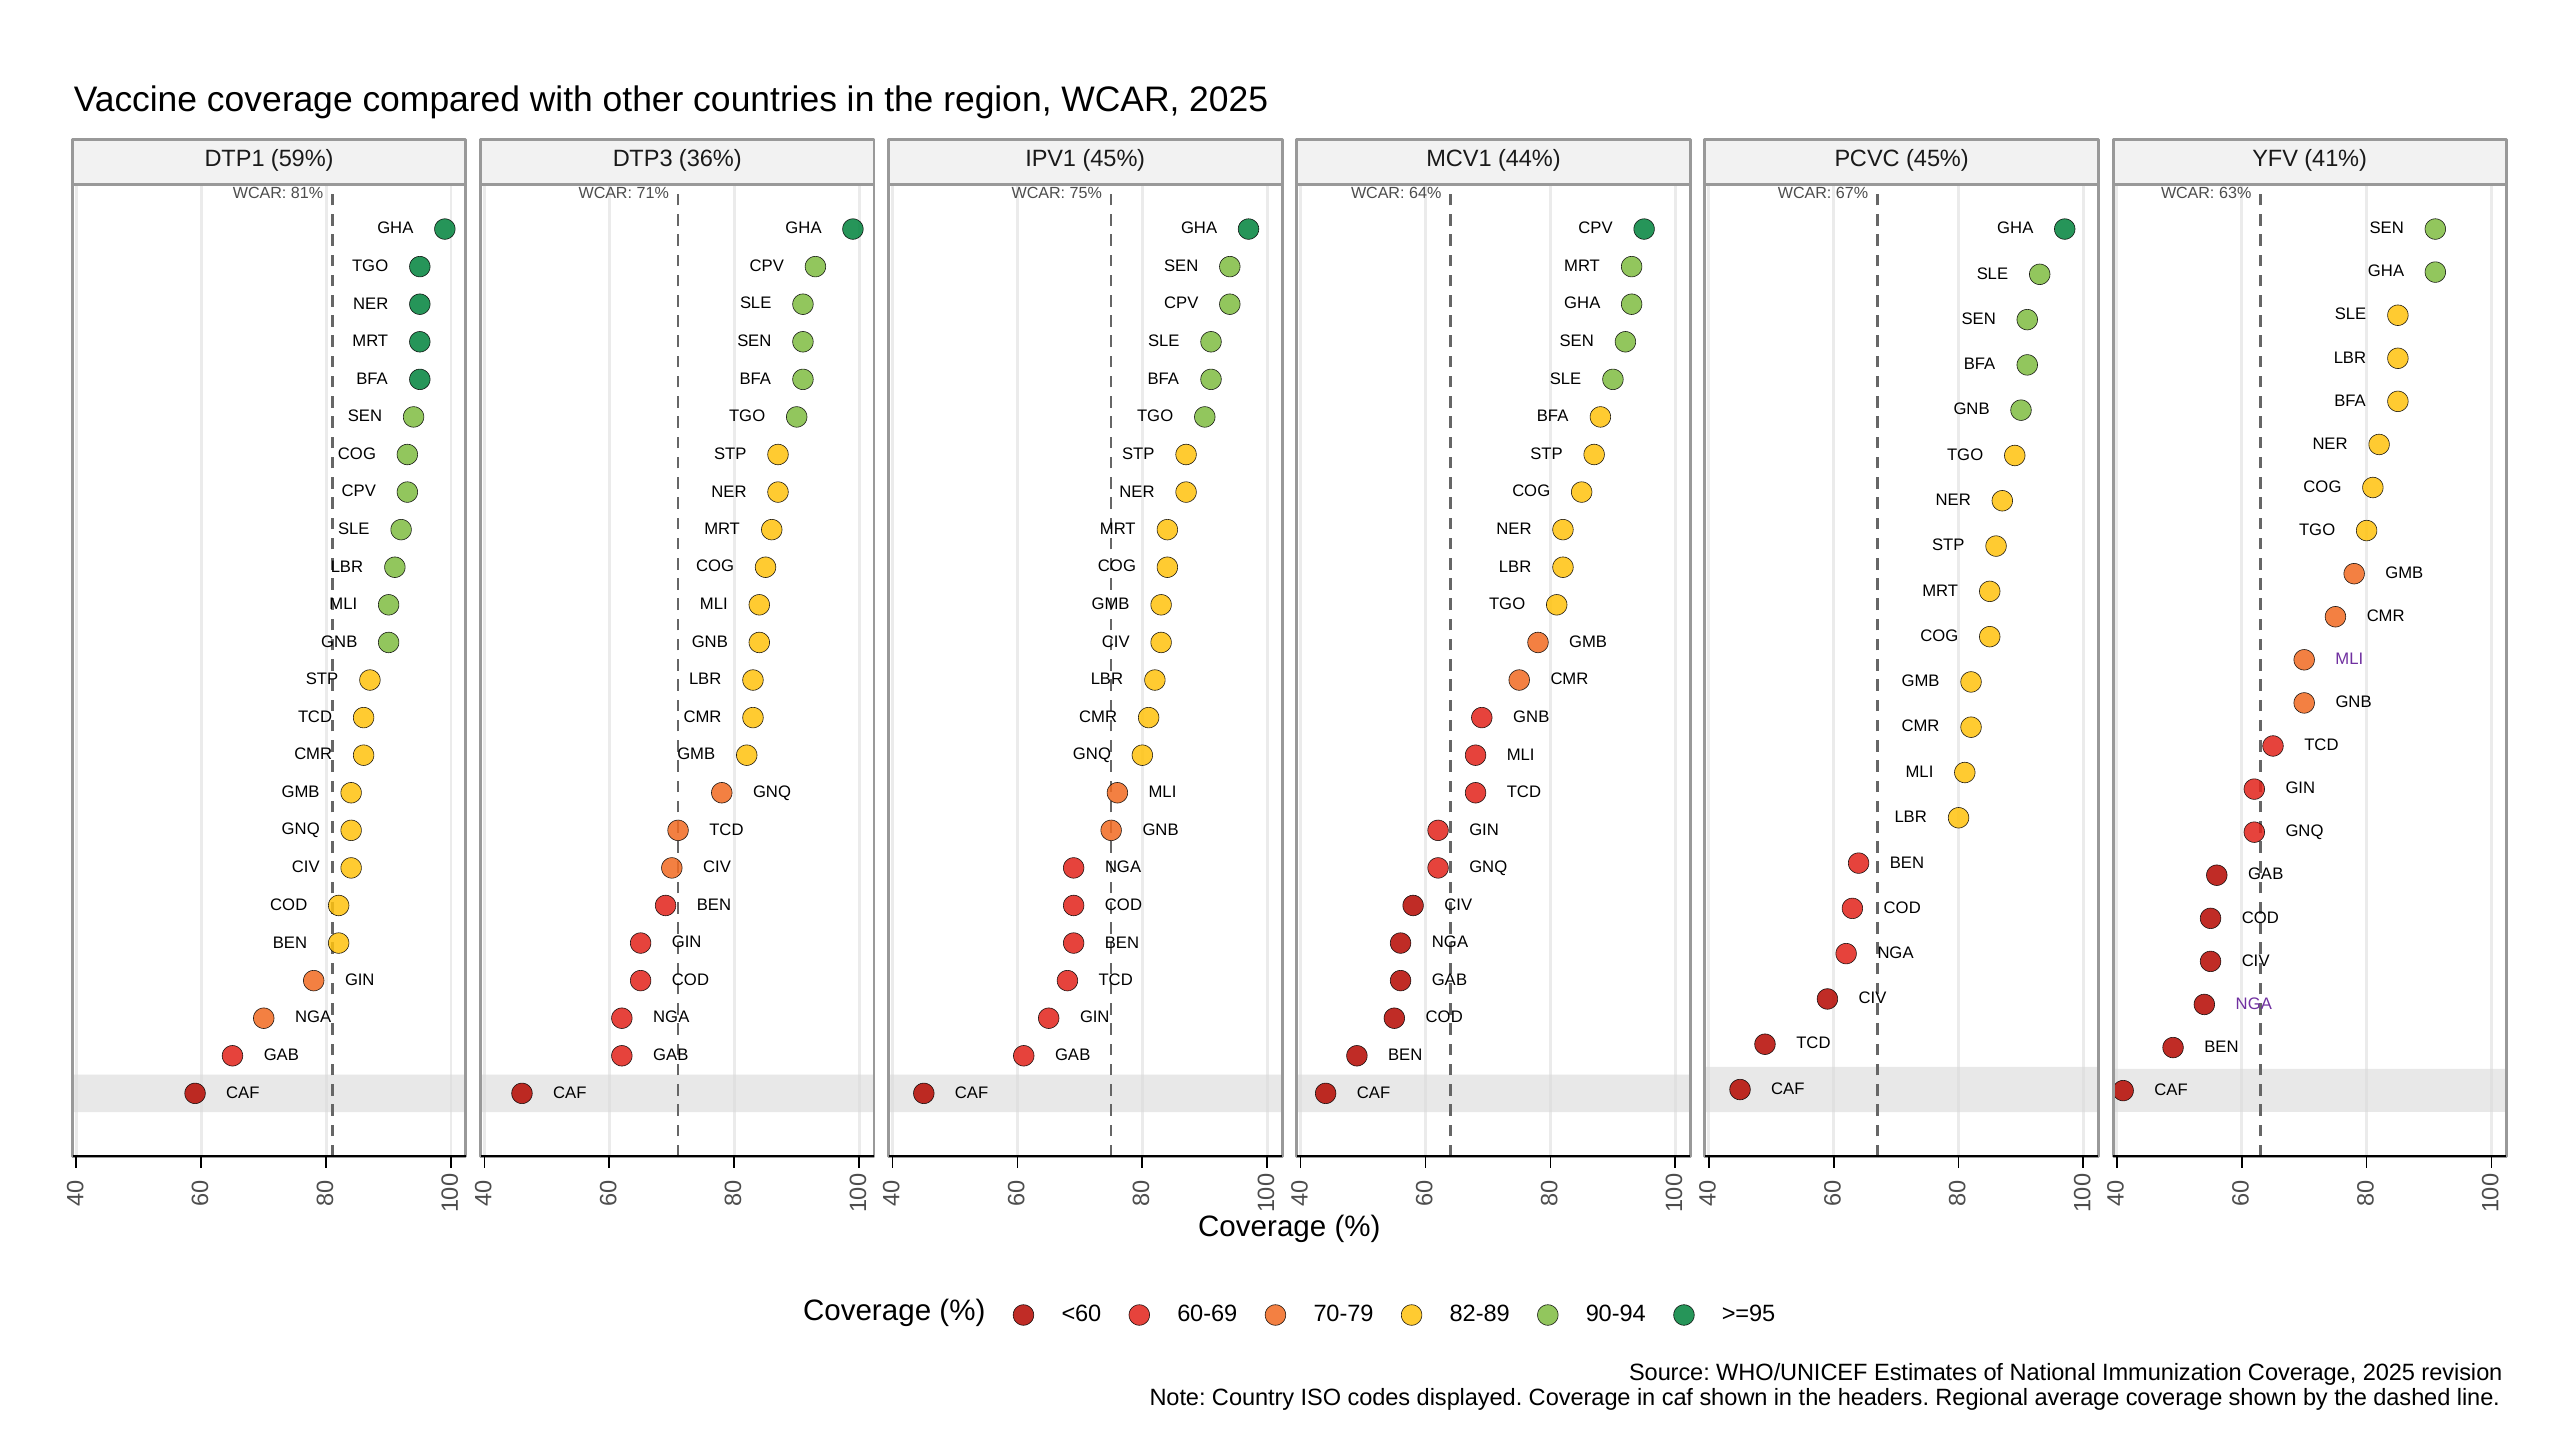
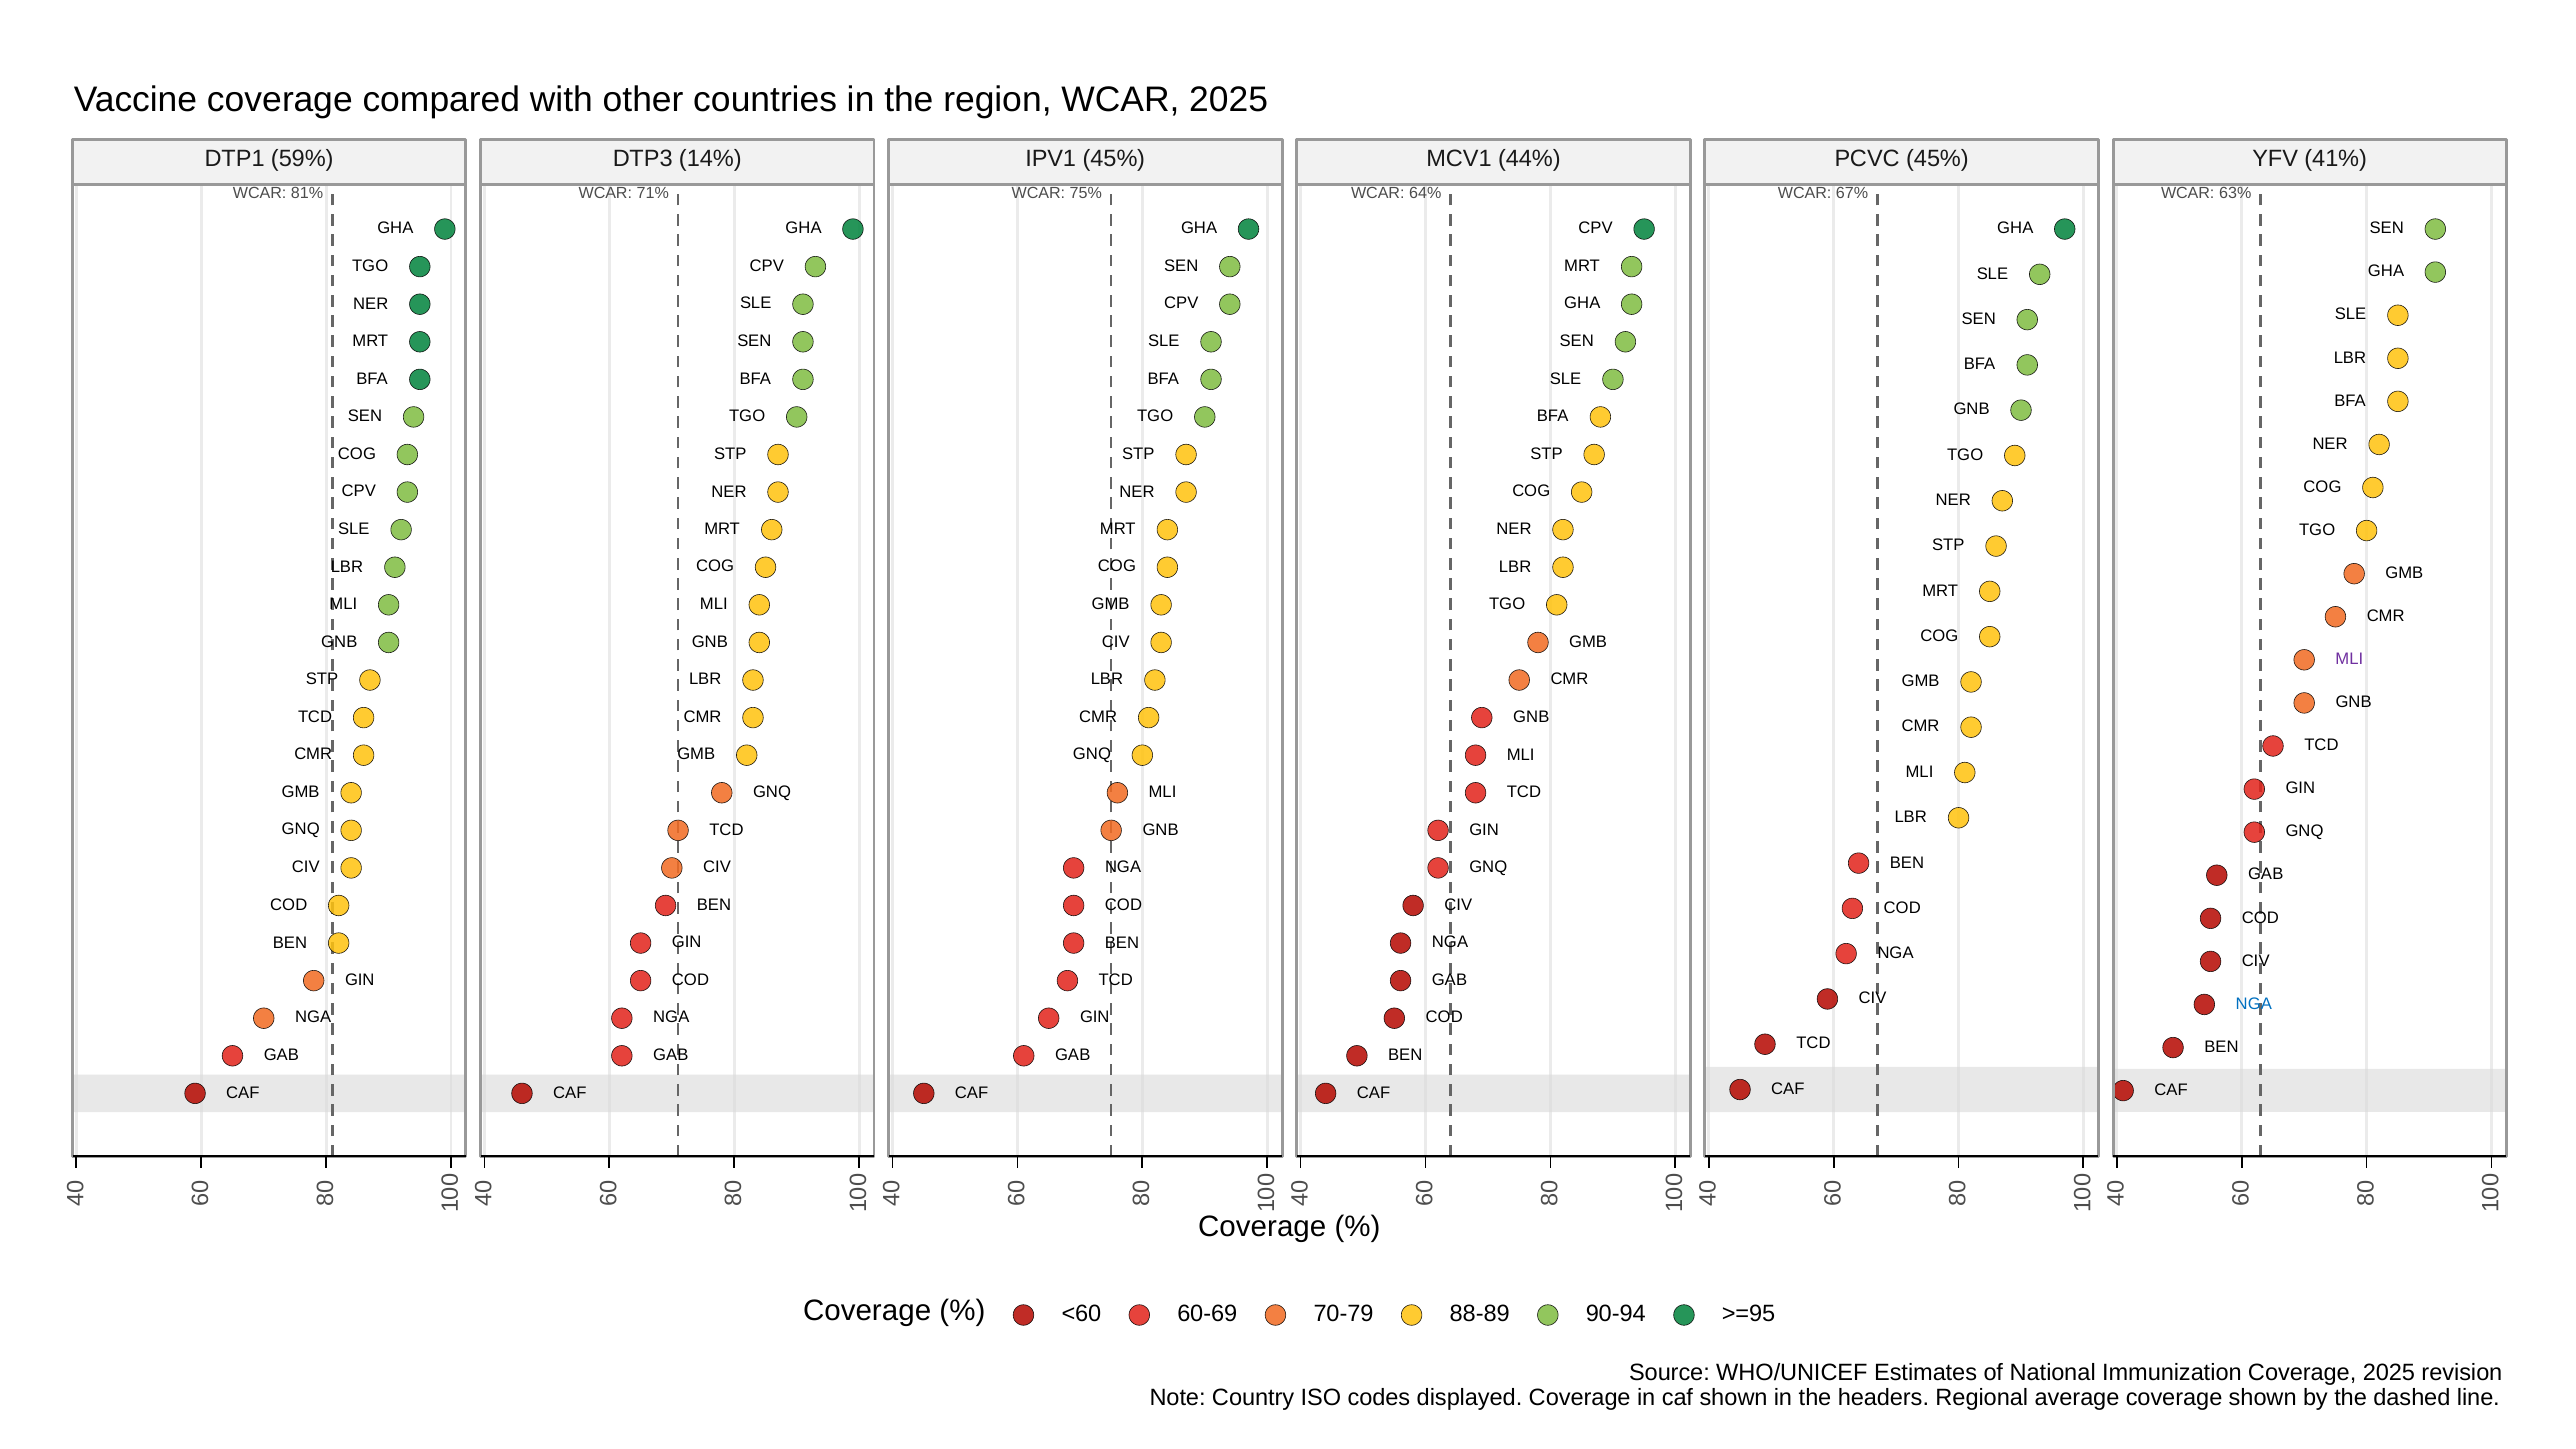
36%: 36% -> 14%
NGA at (2254, 1004) colour: purple -> blue
82-89: 82-89 -> 88-89
